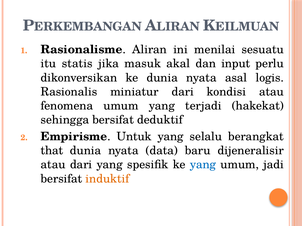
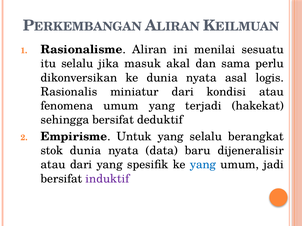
itu statis: statis -> selalu
input: input -> sama
that: that -> stok
induktif colour: orange -> purple
